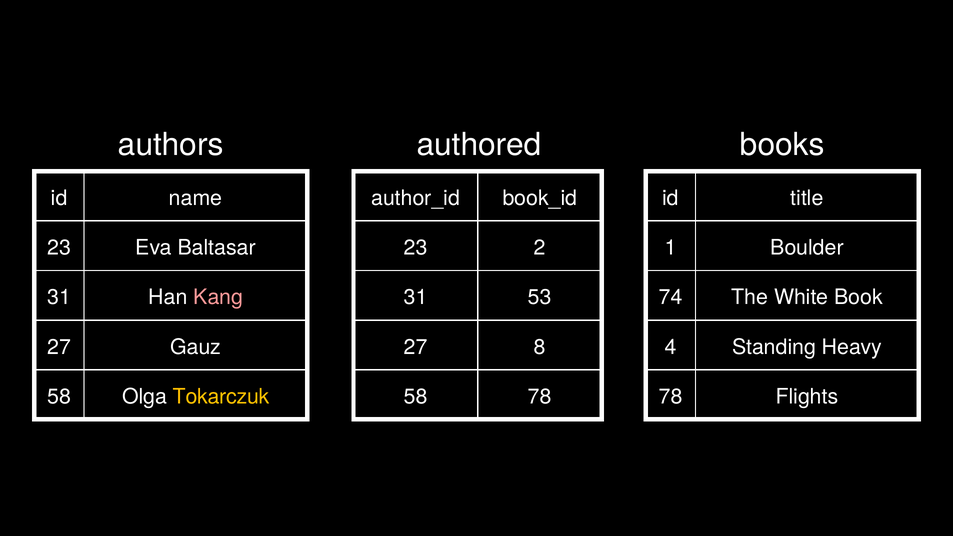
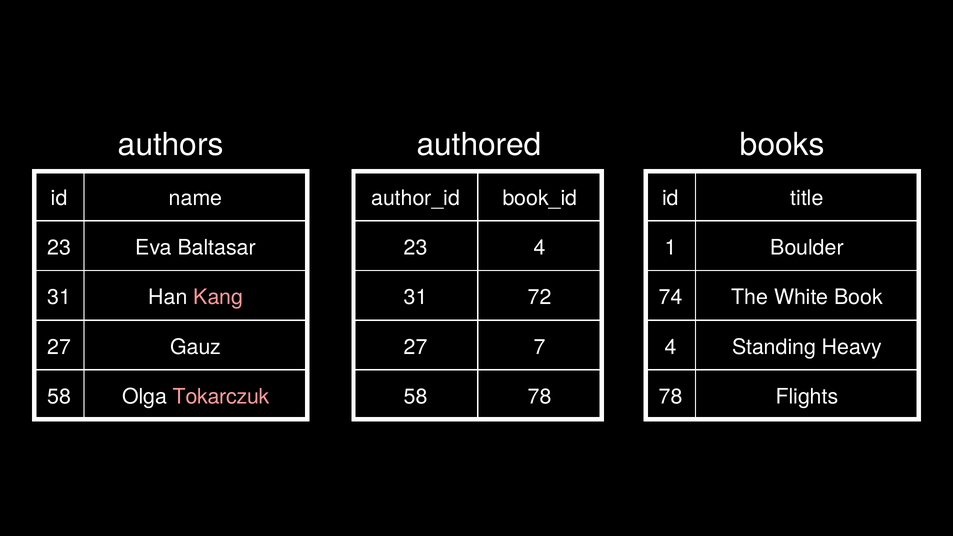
23 2: 2 -> 4
53: 53 -> 72
8: 8 -> 7
Tokarczuk colour: yellow -> pink
